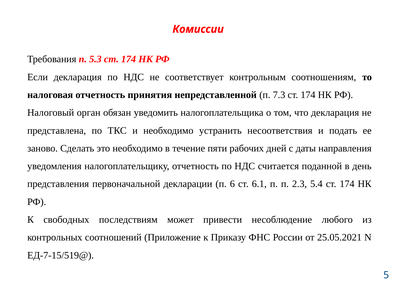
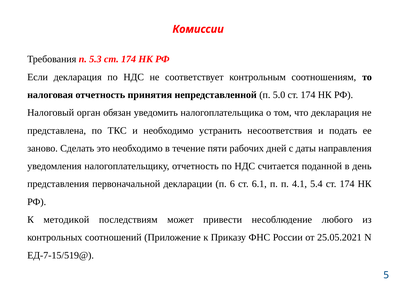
7.3: 7.3 -> 5.0
2.3: 2.3 -> 4.1
свободных: свободных -> методикой
